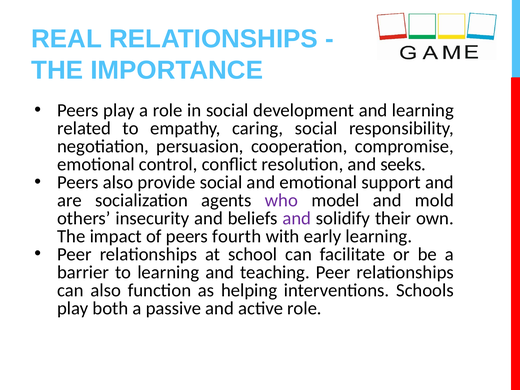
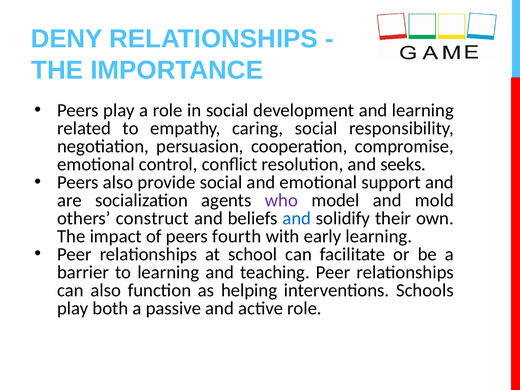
REAL: REAL -> DENY
insecurity: insecurity -> construct
and at (297, 218) colour: purple -> blue
